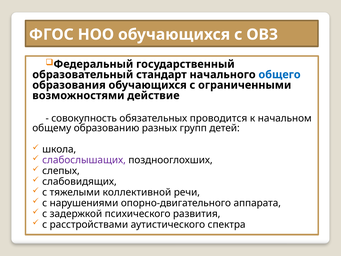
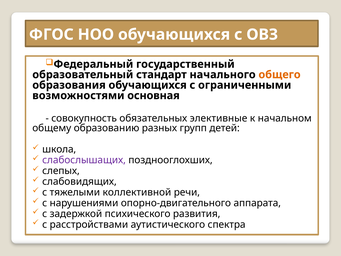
общего colour: blue -> orange
действие: действие -> основная
проводится: проводится -> элективные
